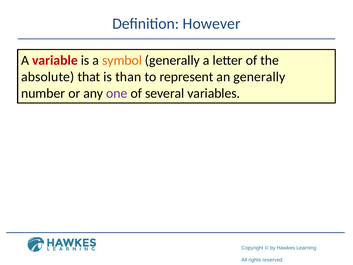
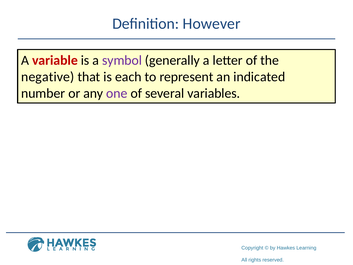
symbol colour: orange -> purple
absolute: absolute -> negative
than: than -> each
an generally: generally -> indicated
